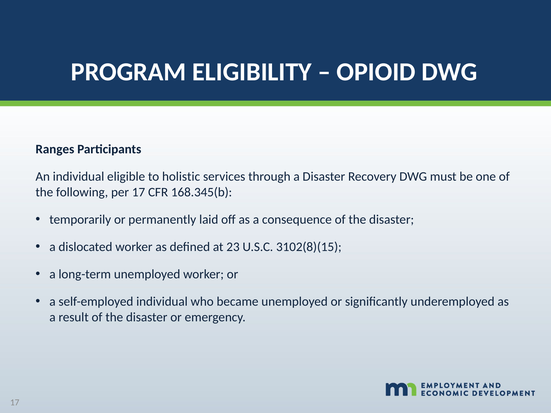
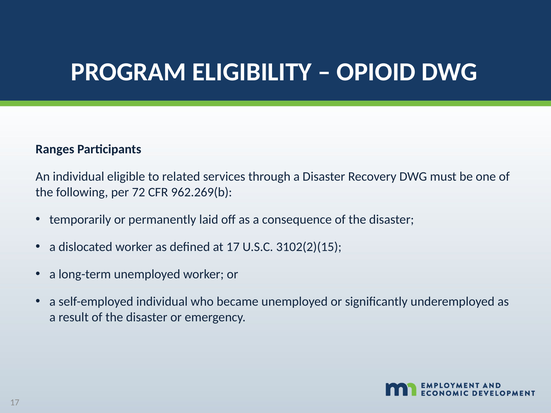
holistic: holistic -> related
per 17: 17 -> 72
168.345(b: 168.345(b -> 962.269(b
at 23: 23 -> 17
3102(8)(15: 3102(8)(15 -> 3102(2)(15
